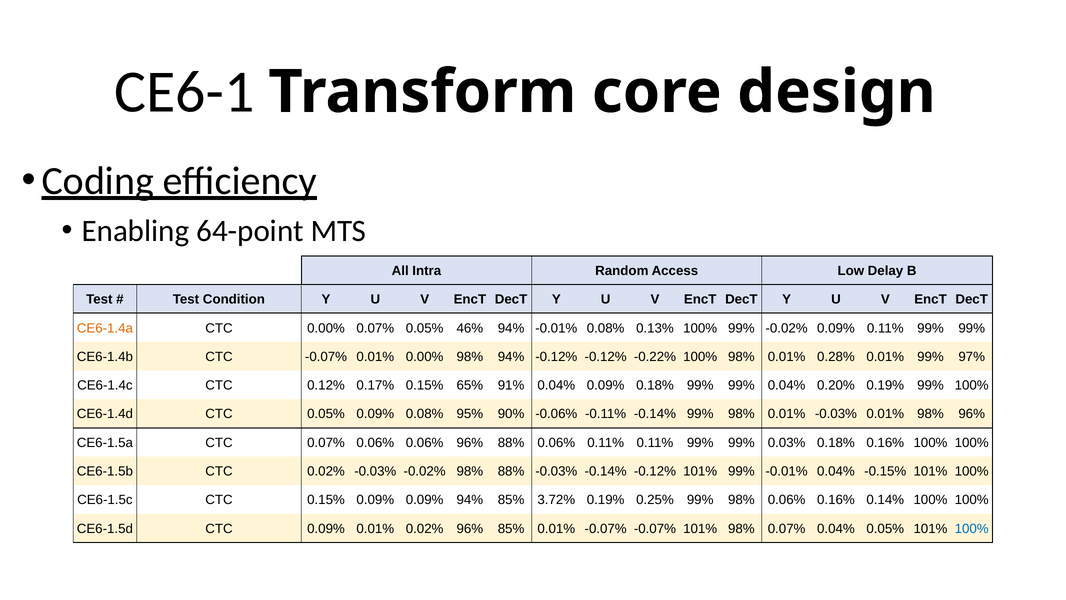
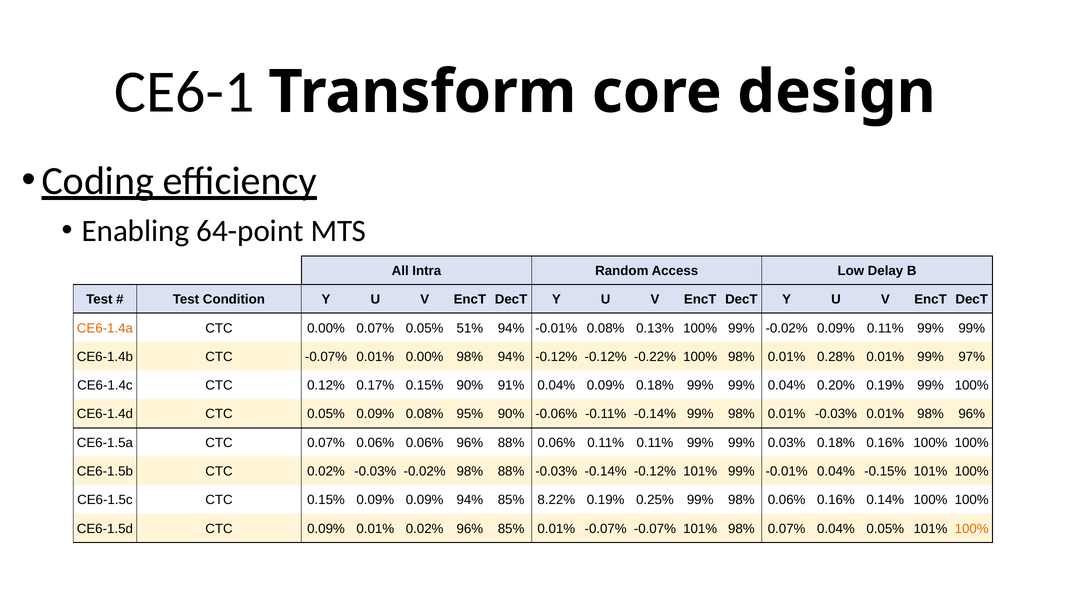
46%: 46% -> 51%
0.15% 65%: 65% -> 90%
3.72%: 3.72% -> 8.22%
100% at (972, 528) colour: blue -> orange
